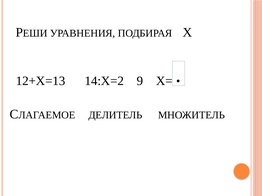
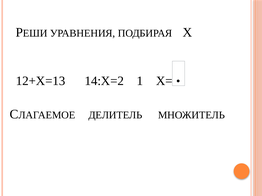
9: 9 -> 1
